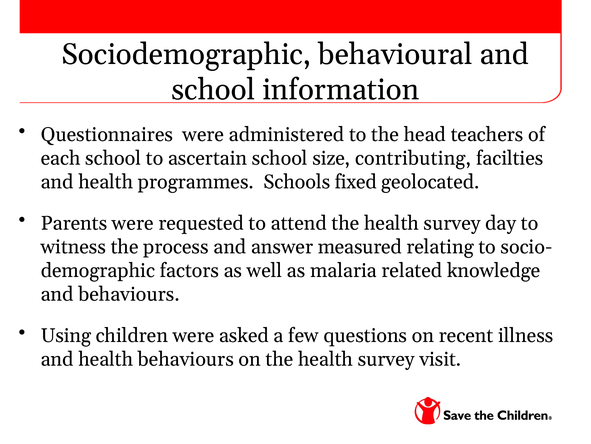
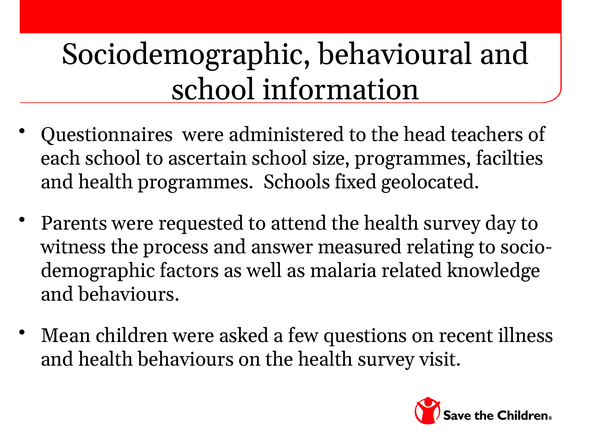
size contributing: contributing -> programmes
Using: Using -> Mean
